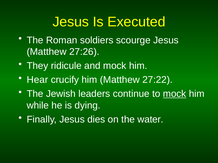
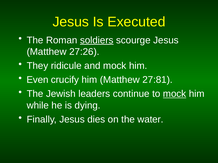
soldiers underline: none -> present
Hear: Hear -> Even
27:22: 27:22 -> 27:81
